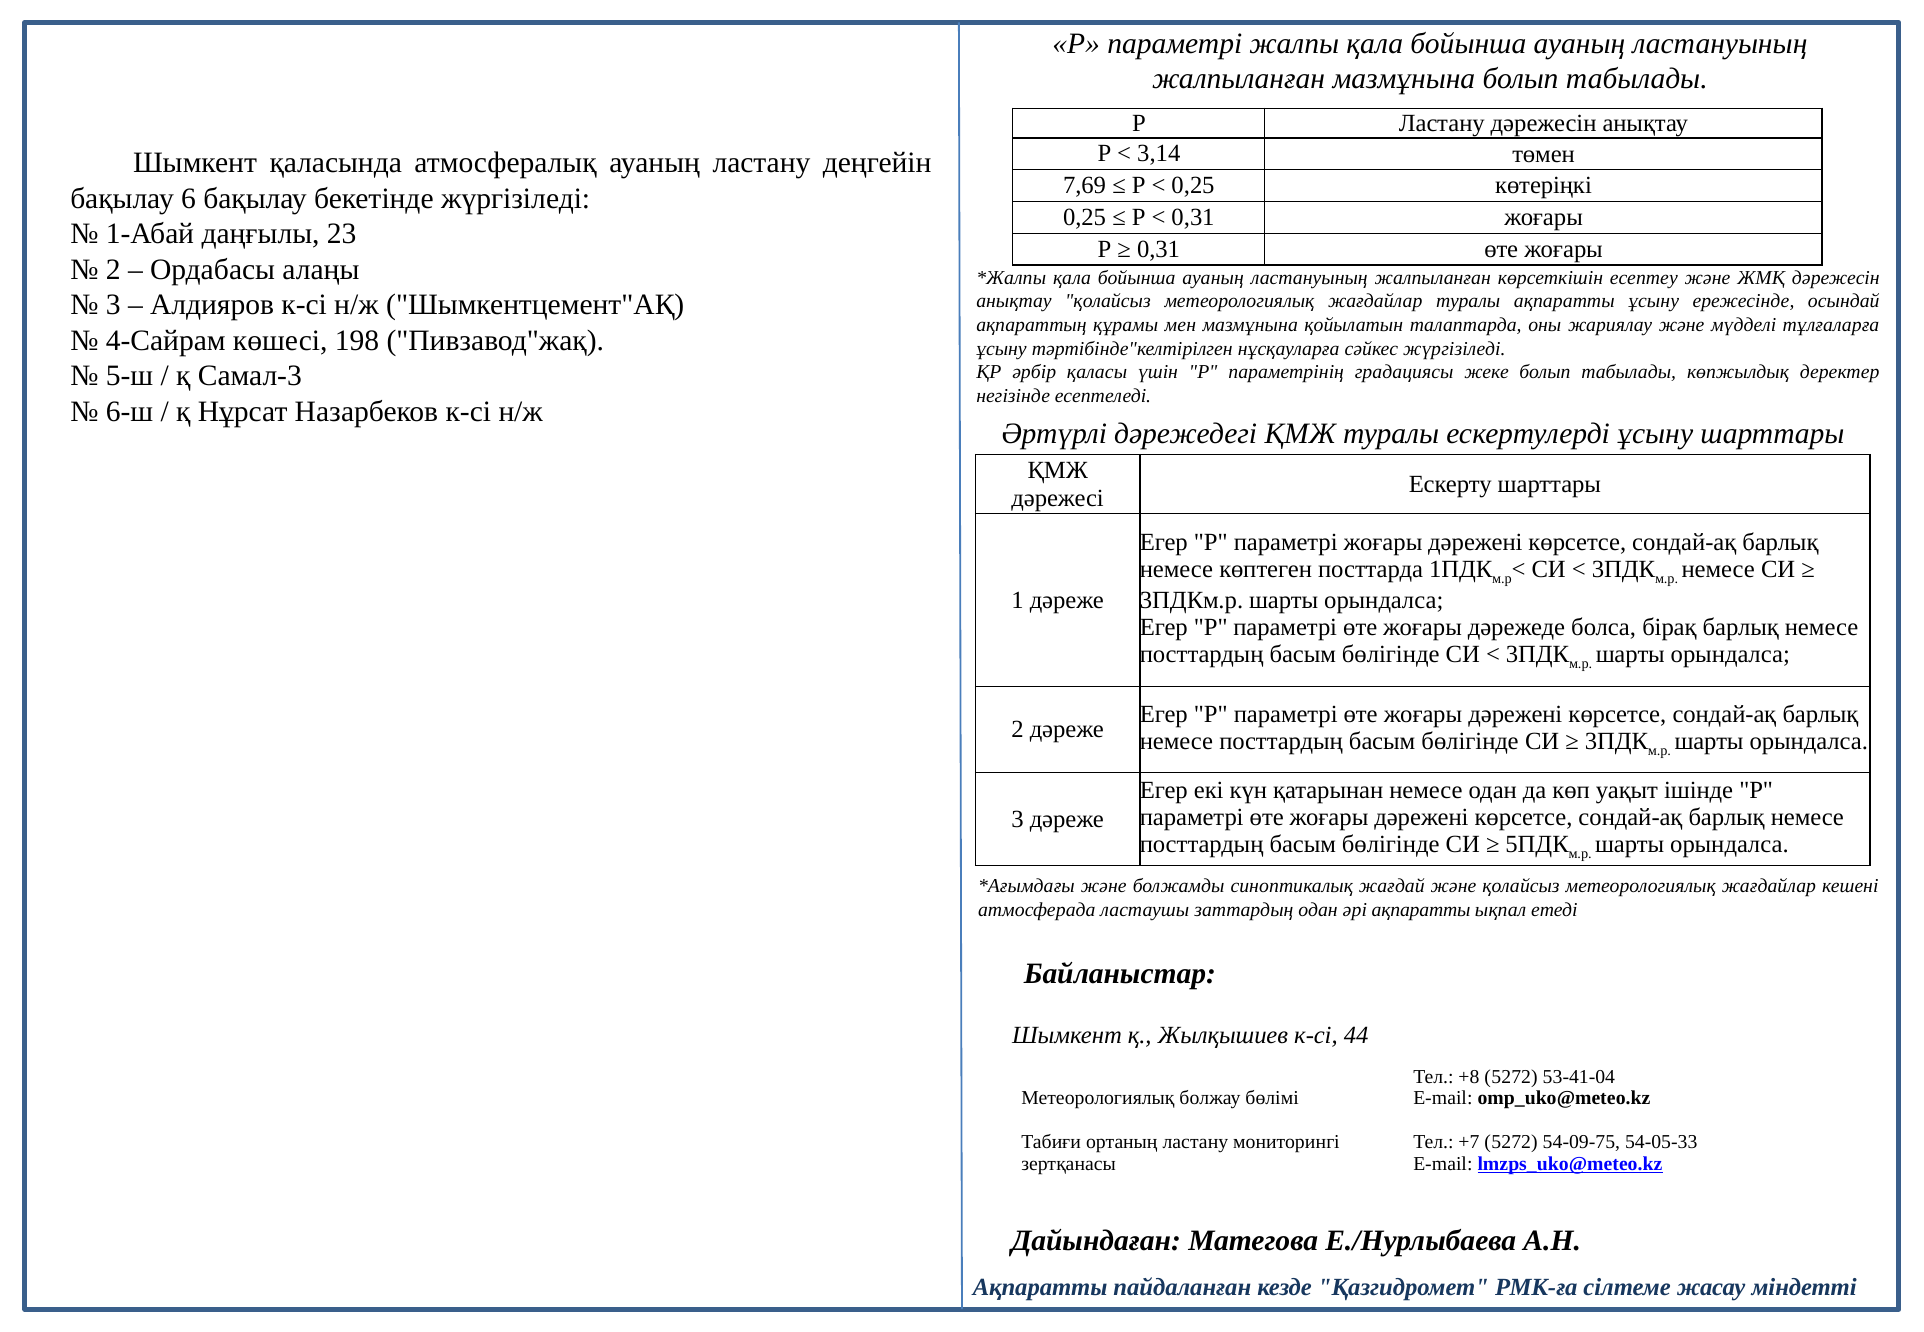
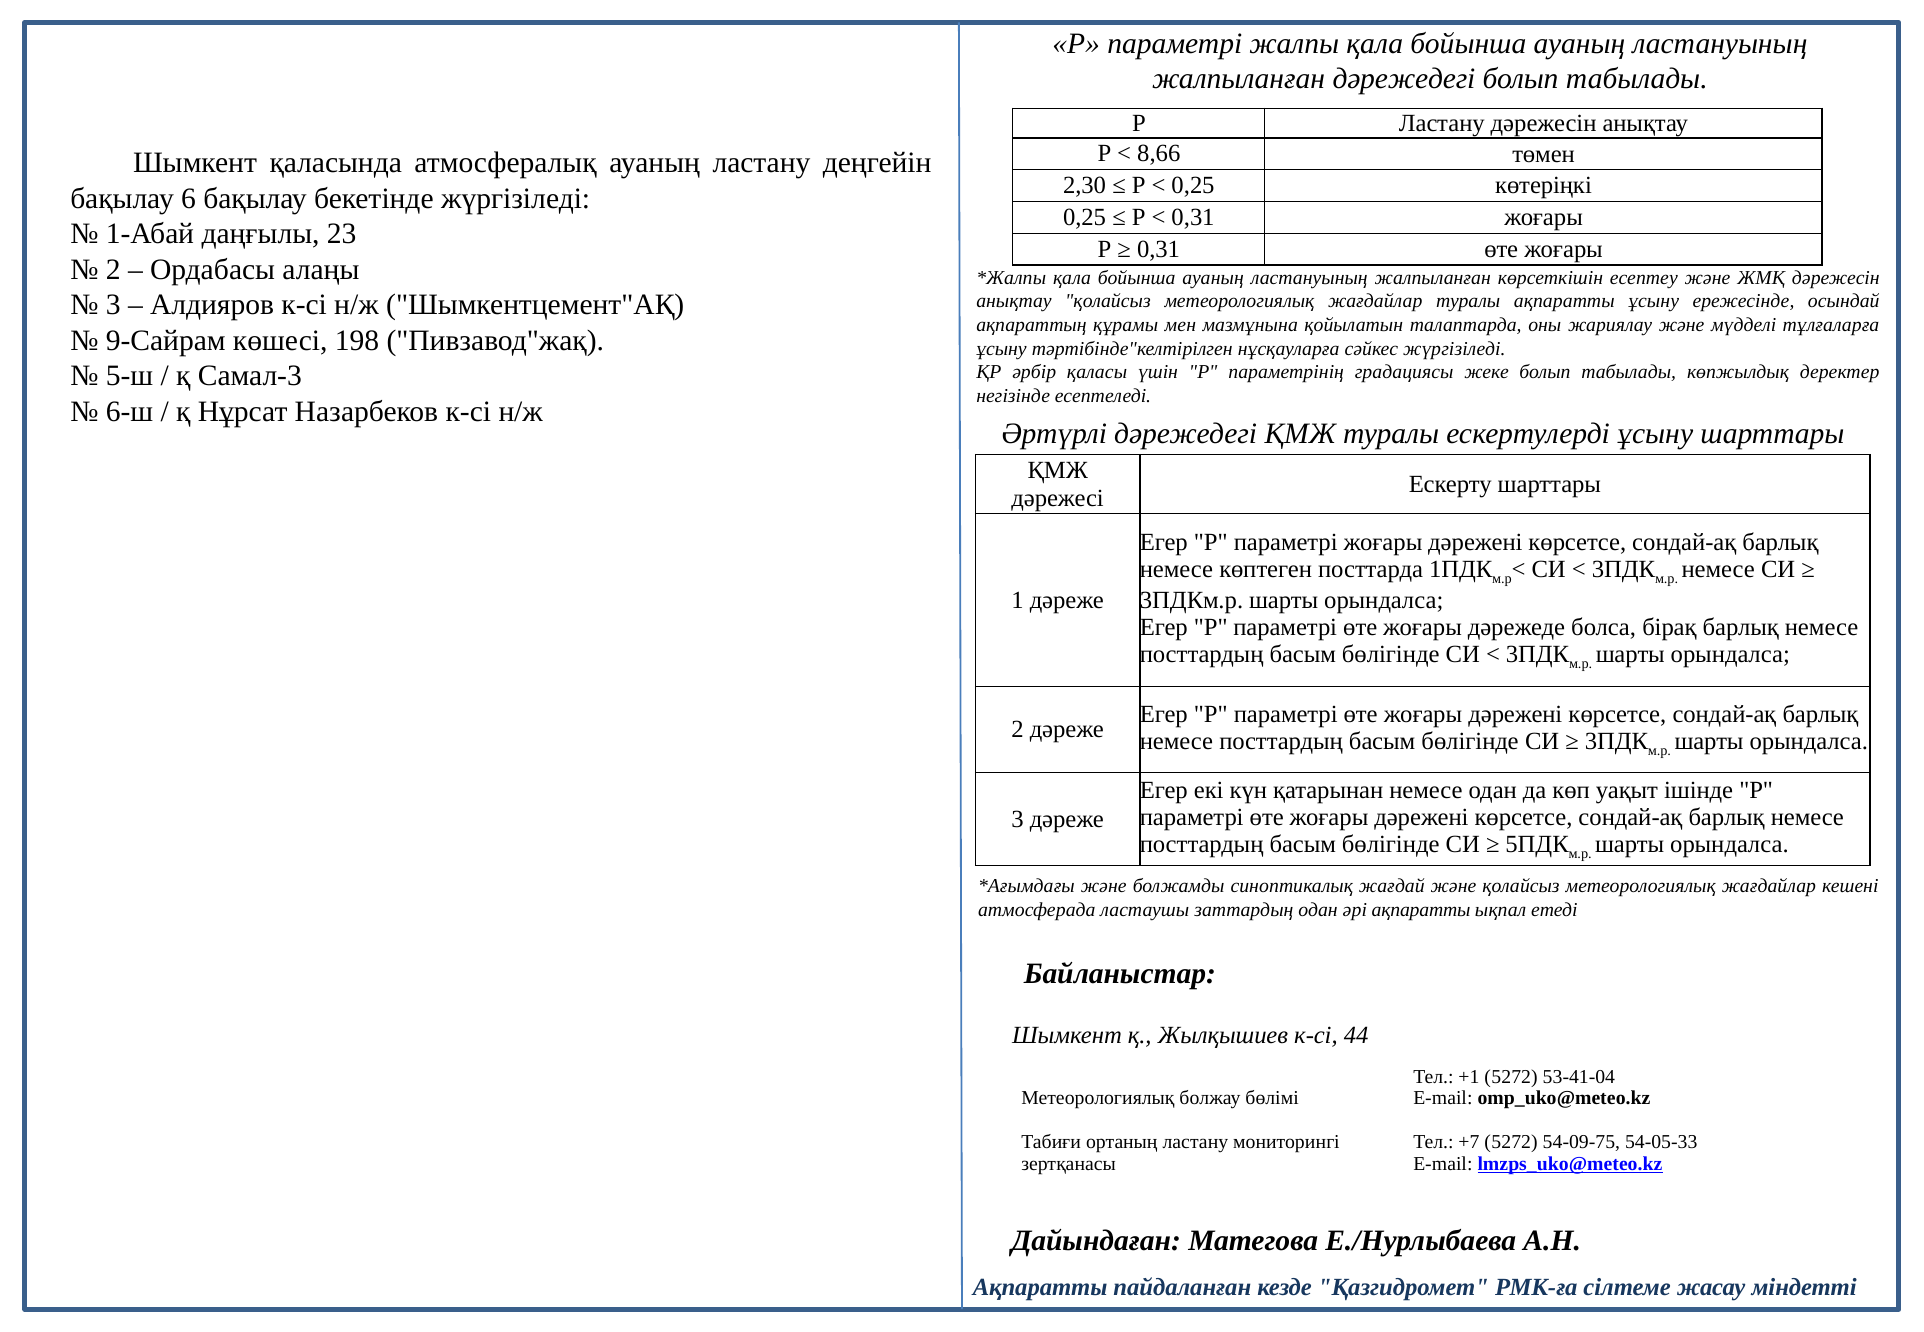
жалпыланған мазмұнына: мазмұнына -> дәрежедегі
3,14: 3,14 -> 8,66
7,69: 7,69 -> 2,30
4-Сайрам: 4-Сайрам -> 9-Сайрам
+8: +8 -> +1
